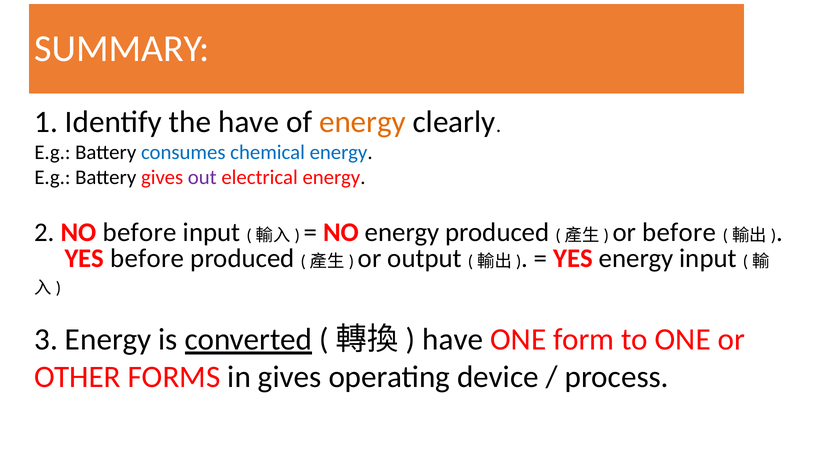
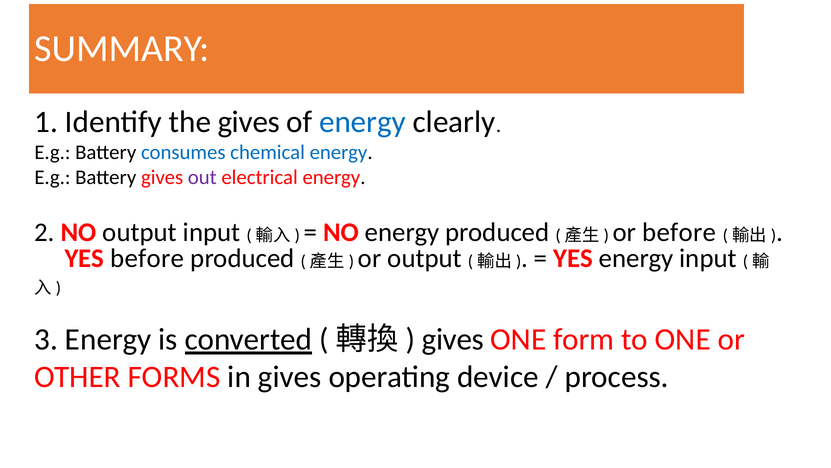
the have: have -> gives
energy at (362, 122) colour: orange -> blue
NO before: before -> output
have at (453, 339): have -> gives
